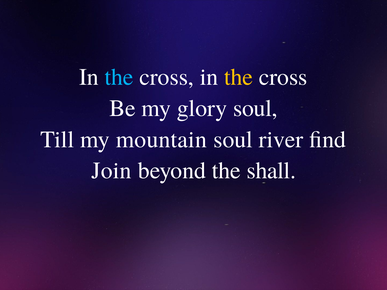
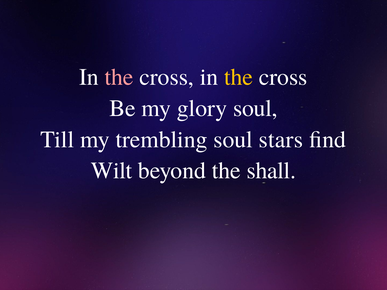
the at (119, 77) colour: light blue -> pink
mountain: mountain -> trembling
river: river -> stars
Join: Join -> Wilt
